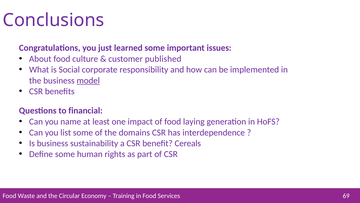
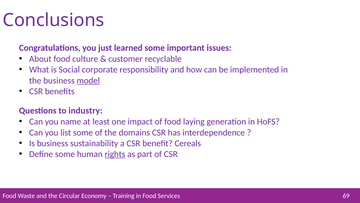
published: published -> recyclable
financial: financial -> industry
rights underline: none -> present
